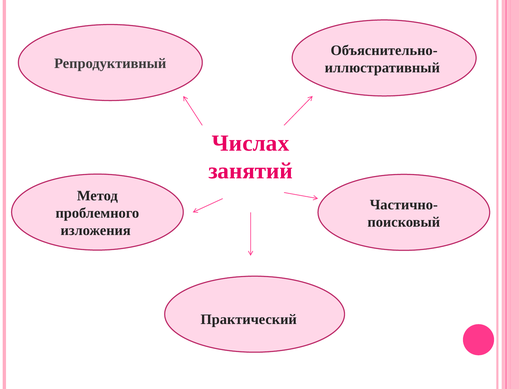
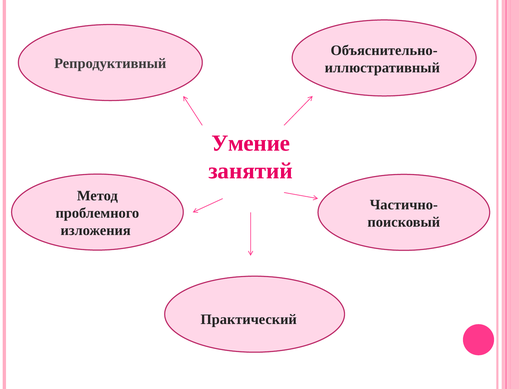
Числах: Числах -> Умение
